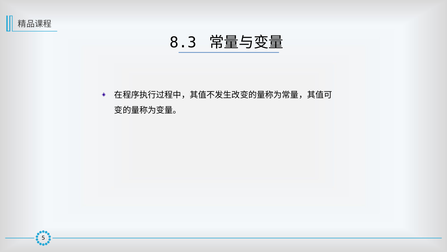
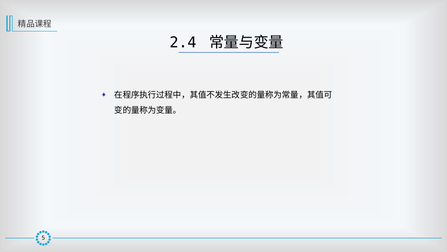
8.3: 8.3 -> 2.4
